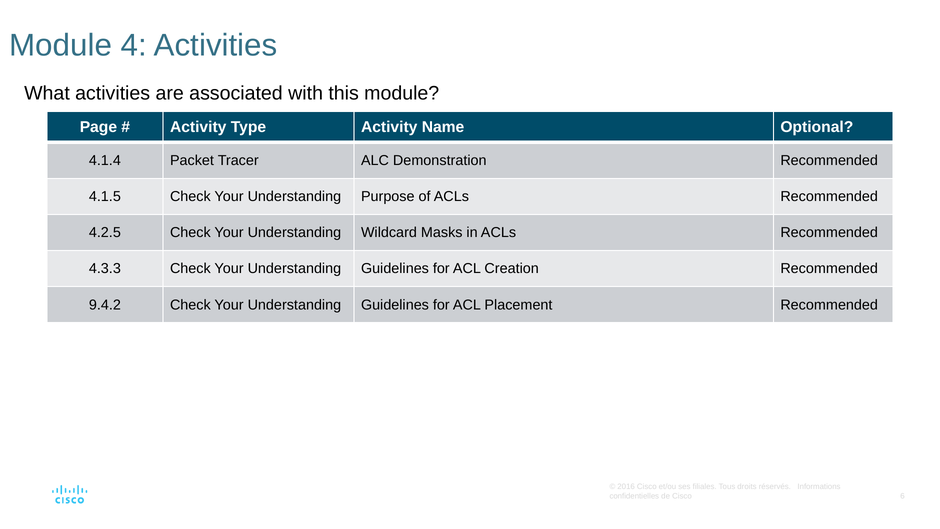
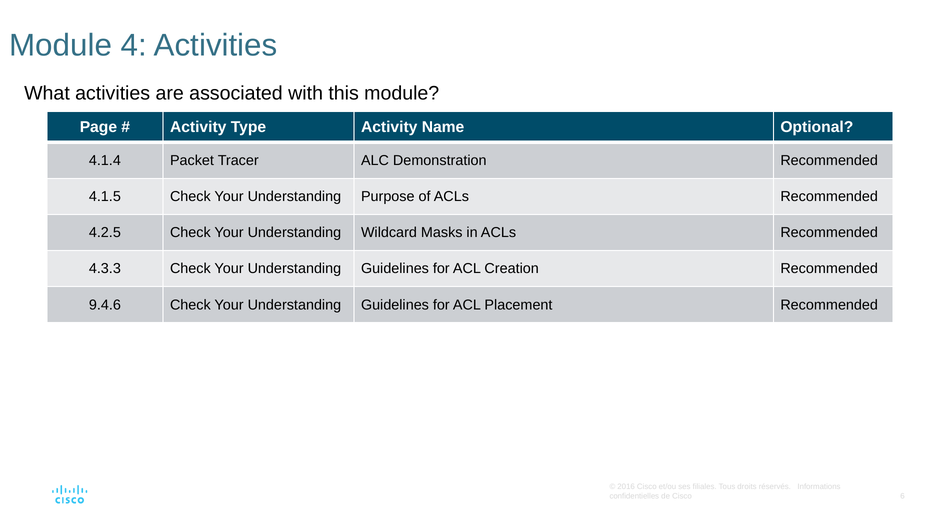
9.4.2: 9.4.2 -> 9.4.6
